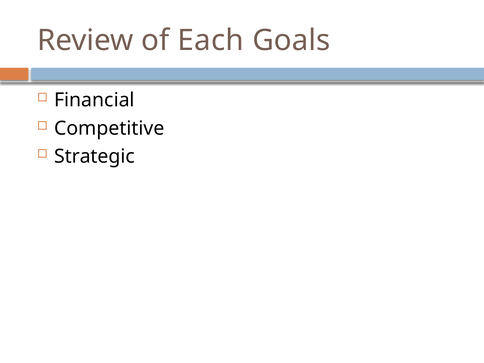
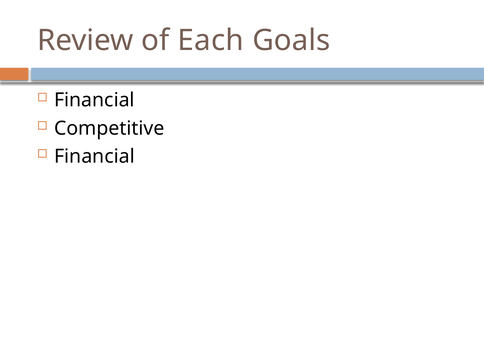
Strategic at (94, 156): Strategic -> Financial
